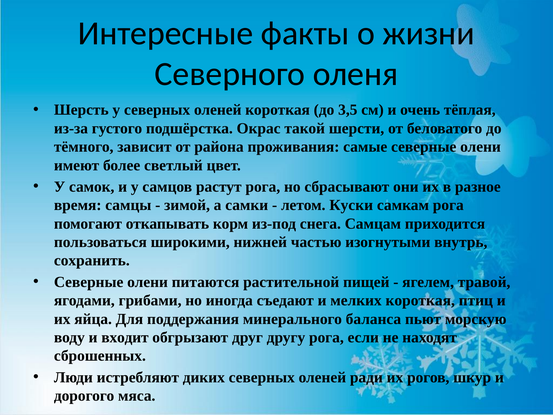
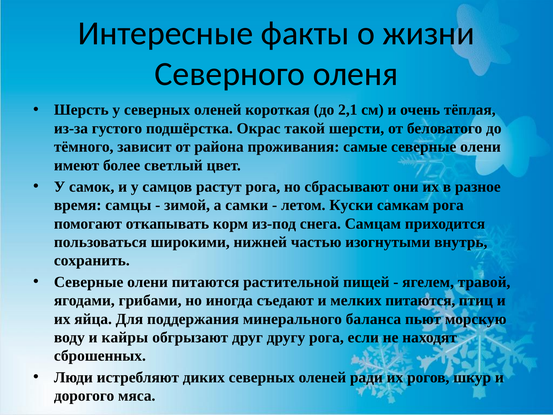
3,5: 3,5 -> 2,1
мелких короткая: короткая -> питаются
входит: входит -> кайры
